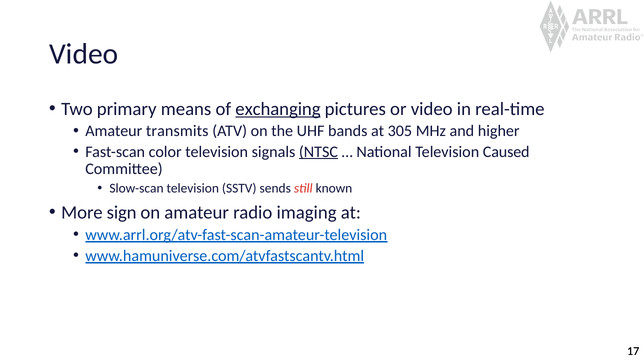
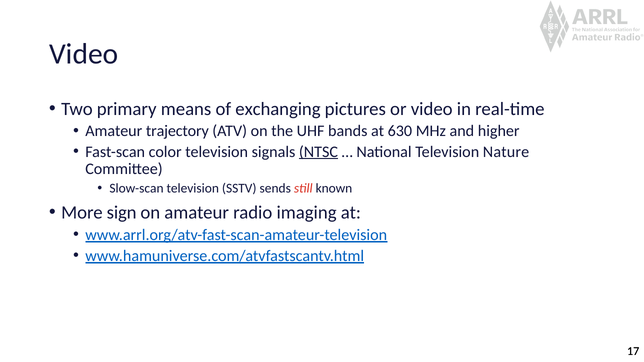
exchanging underline: present -> none
transmits: transmits -> trajectory
305: 305 -> 630
Caused: Caused -> Nature
